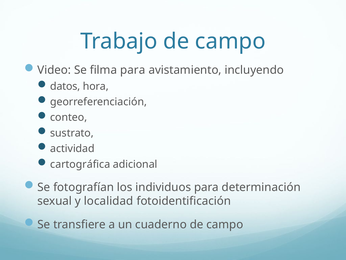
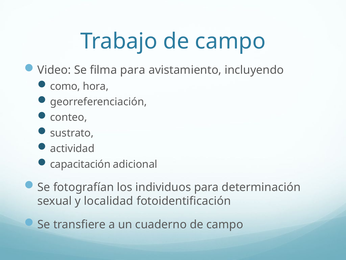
datos: datos -> como
cartográfica: cartográfica -> capacitación
